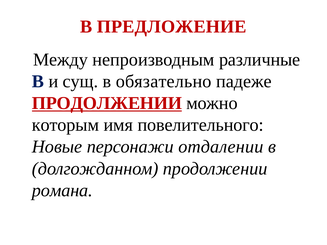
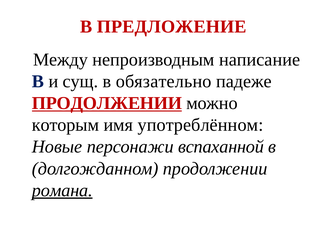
различные: различные -> написание
повелительного: повелительного -> употреблённом
отдалении: отдалении -> вспаханной
романа underline: none -> present
